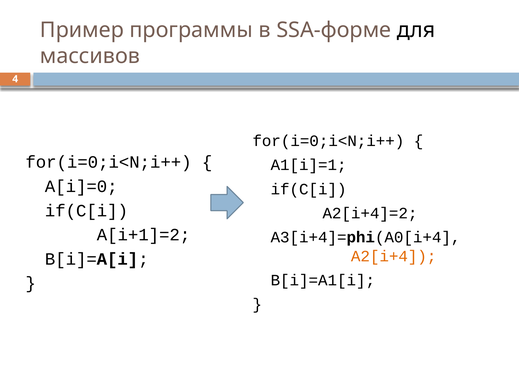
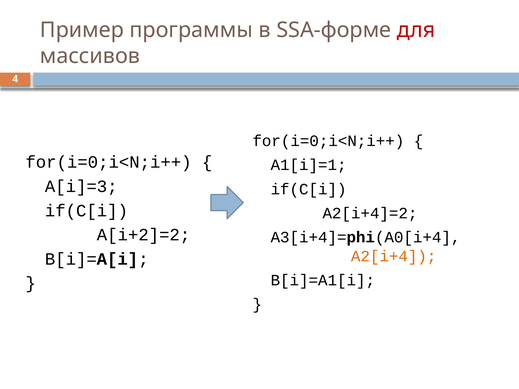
для colour: black -> red
A[i]=0: A[i]=0 -> A[i]=3
A[i+1]=2: A[i+1]=2 -> A[i+2]=2
